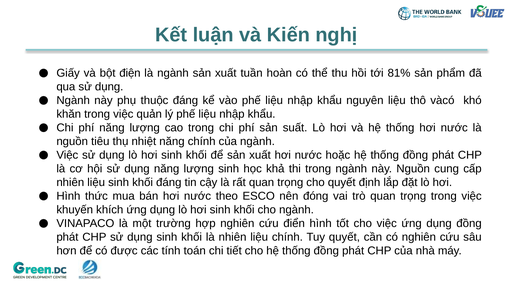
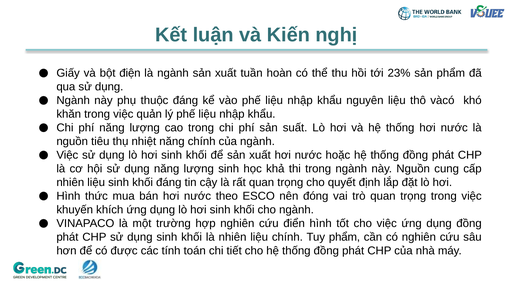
81%: 81% -> 23%
Tuy quyết: quyết -> phẩm
